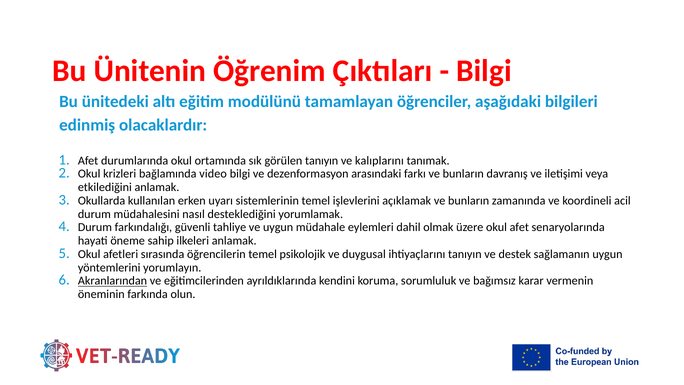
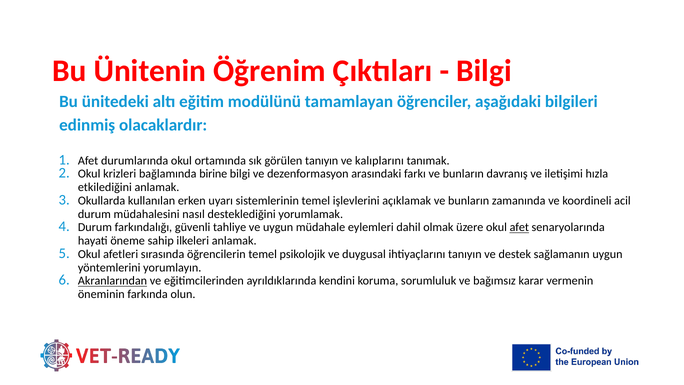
video: video -> birine
veya: veya -> hızla
afet at (519, 227) underline: none -> present
